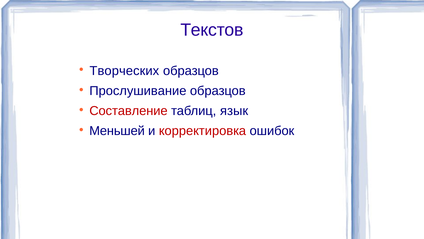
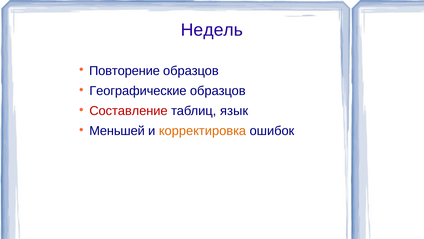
Текстов: Текстов -> Недель
Творческих: Творческих -> Повторение
Прослушивание: Прослушивание -> Географические
корректировка colour: red -> orange
